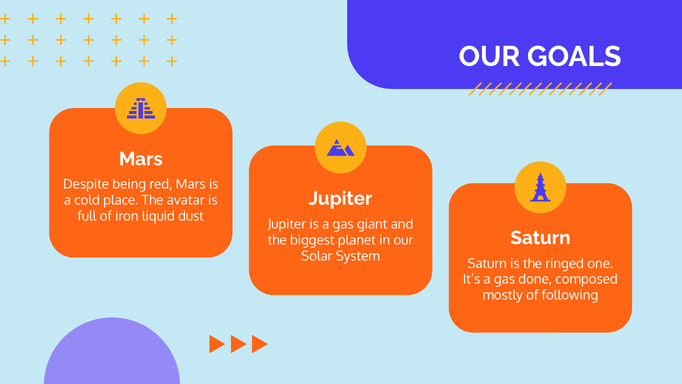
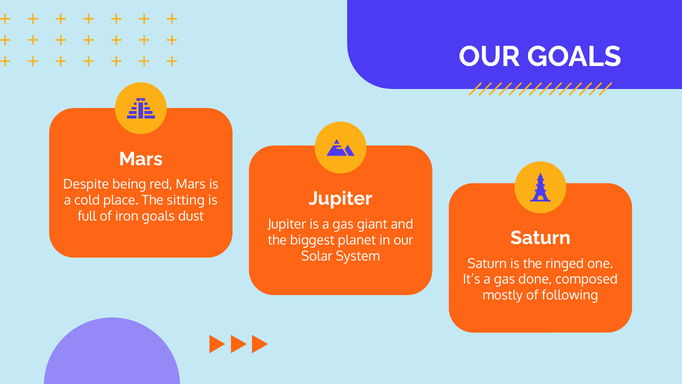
avatar: avatar -> sitting
iron liquid: liquid -> goals
